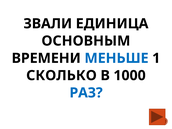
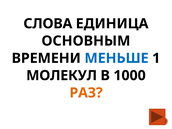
ЗВАЛИ: ЗВАЛИ -> СЛОВА
СКОЛЬКО: СКОЛЬКО -> МОЛЕКУЛ
РАЗ colour: blue -> orange
